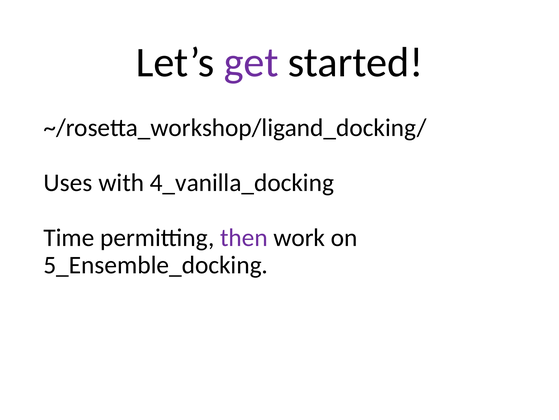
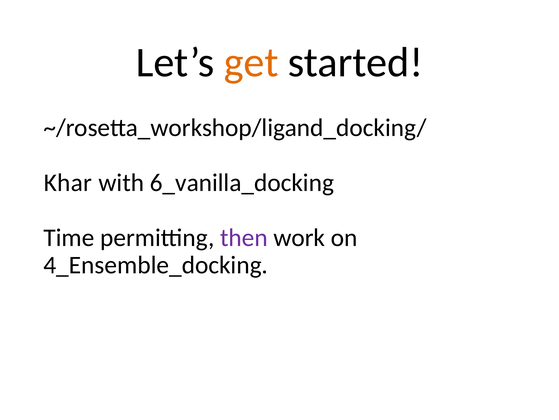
get colour: purple -> orange
Uses: Uses -> Khar
4_vanilla_docking: 4_vanilla_docking -> 6_vanilla_docking
5_Ensemble_docking: 5_Ensemble_docking -> 4_Ensemble_docking
